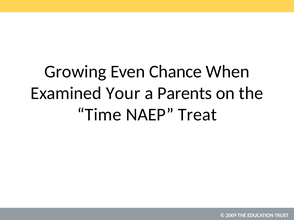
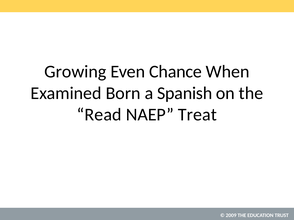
Your: Your -> Born
Parents: Parents -> Spanish
Time: Time -> Read
